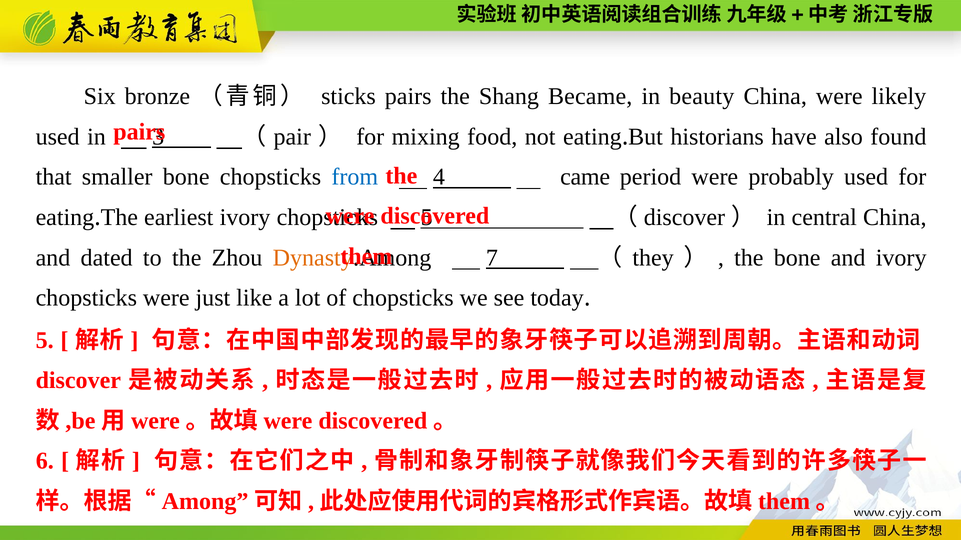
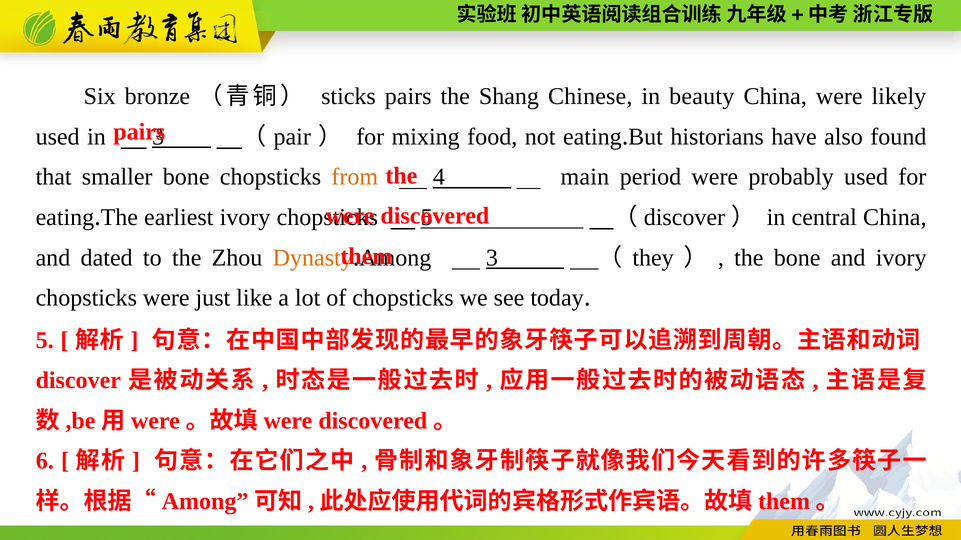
Became: Became -> Chinese
from colour: blue -> orange
came: came -> main
7 at (492, 258): 7 -> 3
